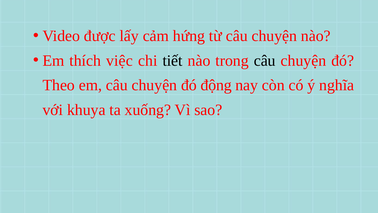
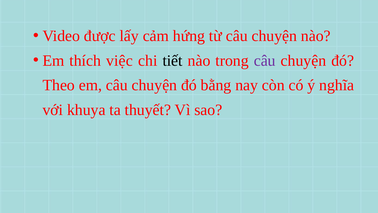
câu at (265, 60) colour: black -> purple
động: động -> bằng
xuống: xuống -> thuyết
